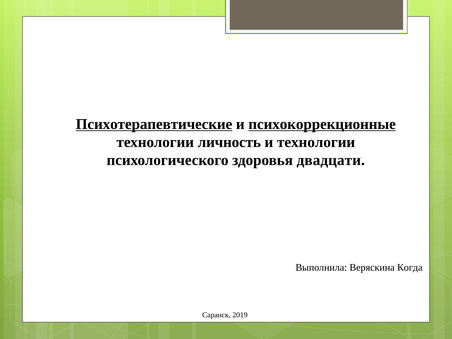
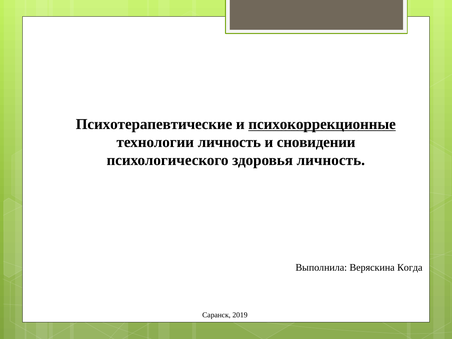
Психотерапевтические underline: present -> none
и технологии: технологии -> сновидении
здоровья двадцати: двадцати -> личность
